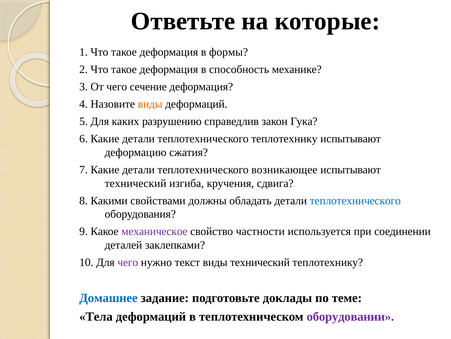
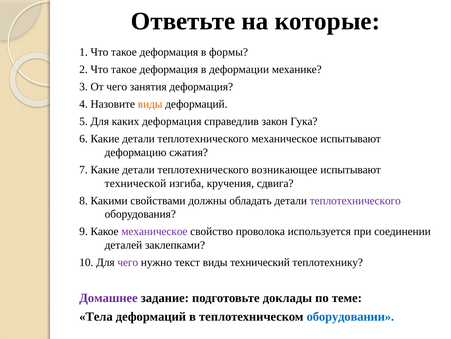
способность: способность -> деформации
сечение: сечение -> занятия
каких разрушению: разрушению -> деформация
теплотехнического теплотехнику: теплотехнику -> механическое
технический at (136, 183): технический -> технической
теплотехнического at (355, 200) colour: blue -> purple
частности: частности -> проволока
Домашнее colour: blue -> purple
оборудовании colour: purple -> blue
